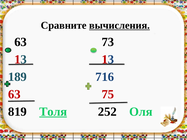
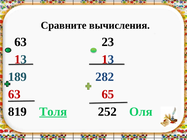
вычисления underline: present -> none
73: 73 -> 23
716: 716 -> 282
75: 75 -> 65
